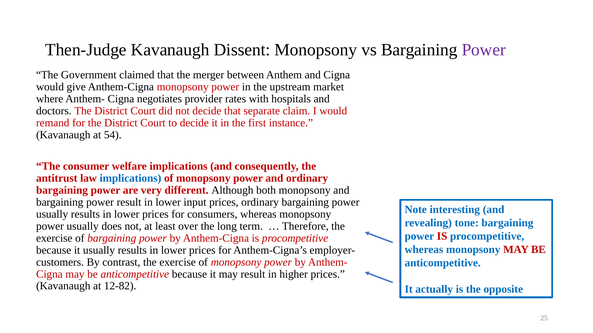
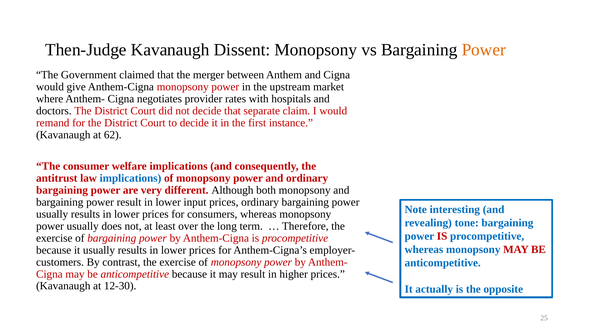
Power at (484, 50) colour: purple -> orange
54: 54 -> 62
12-82: 12-82 -> 12-30
